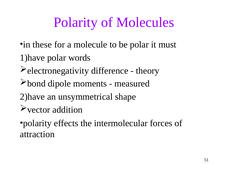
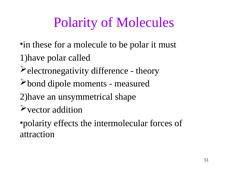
words: words -> called
